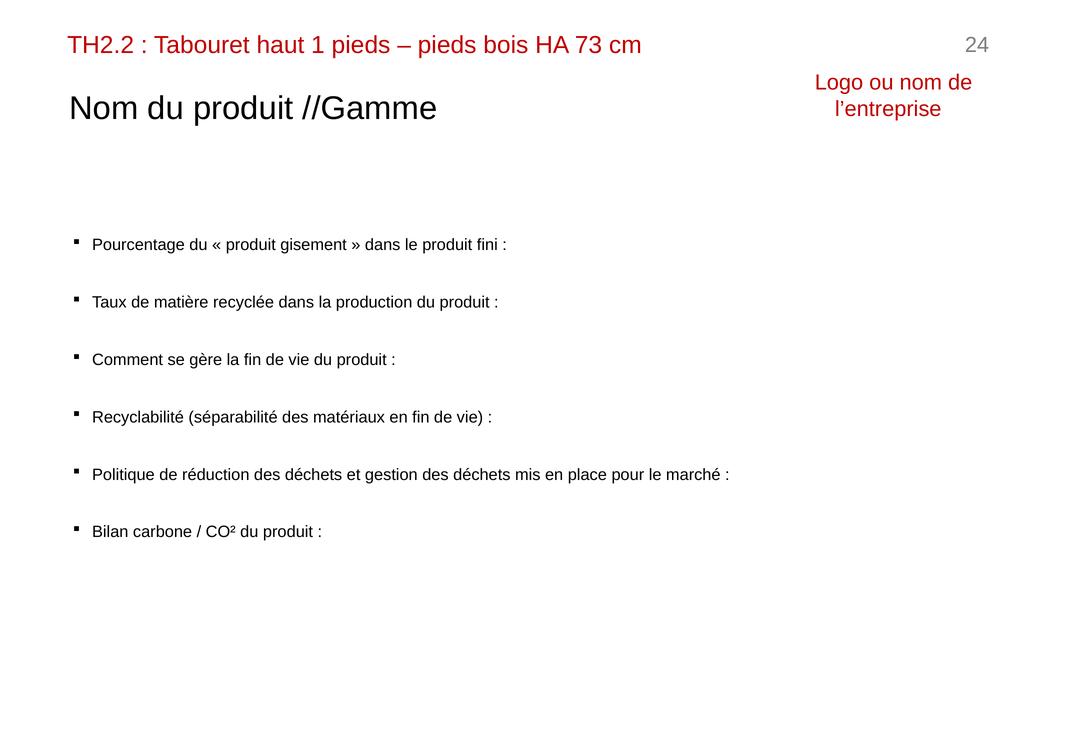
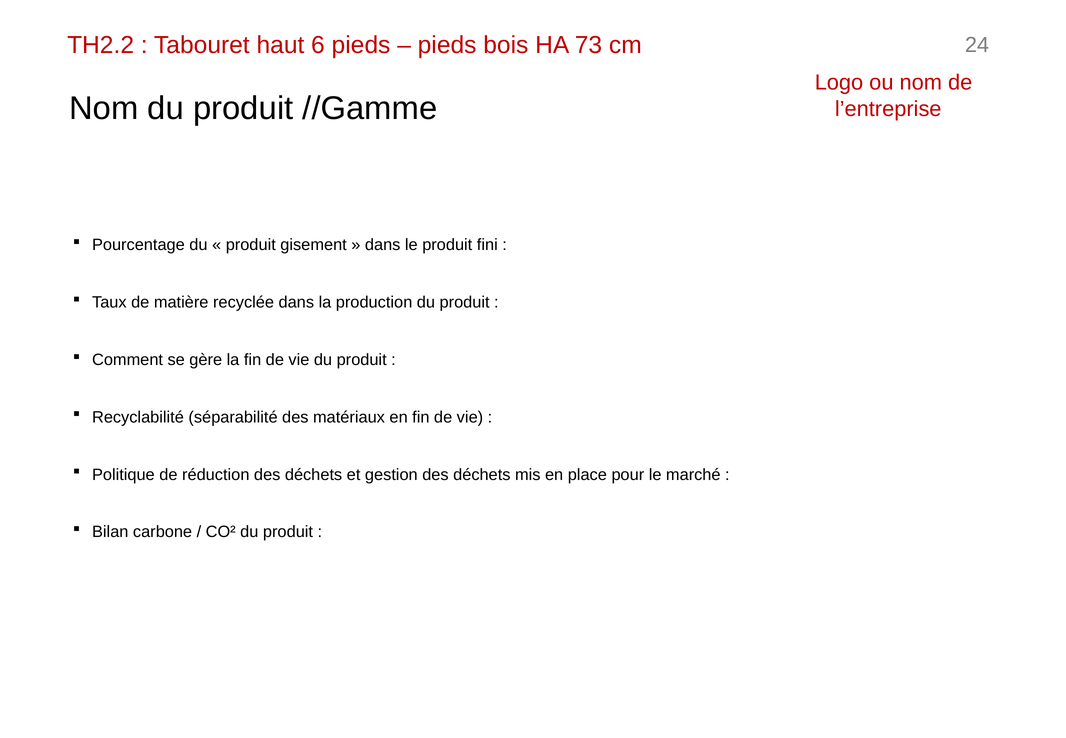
1: 1 -> 6
